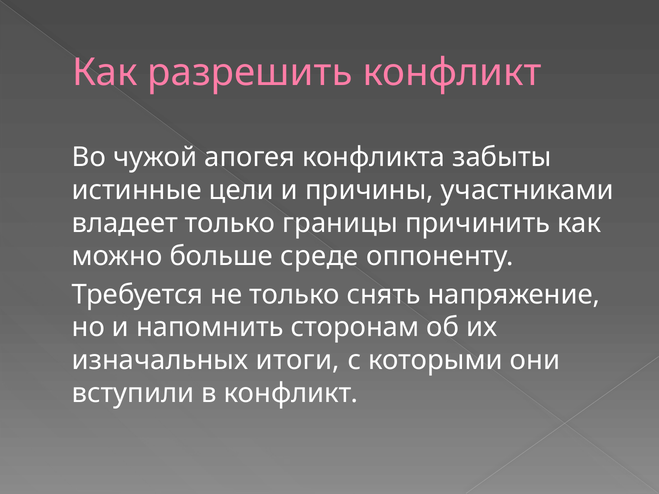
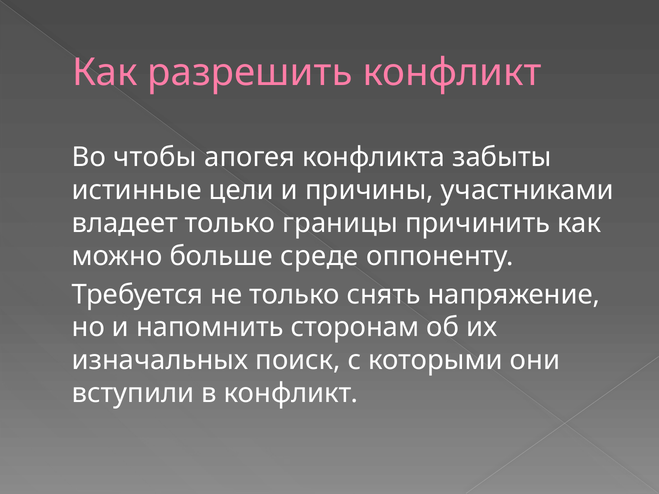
чужой: чужой -> чтобы
итоги: итоги -> поиск
